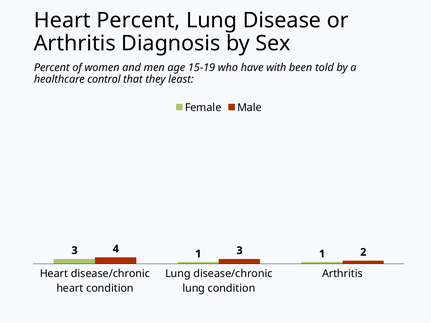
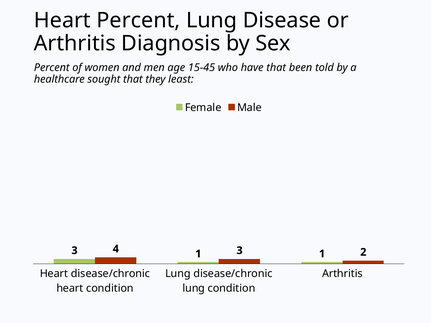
15-19: 15-19 -> 15-45
have with: with -> that
control: control -> sought
